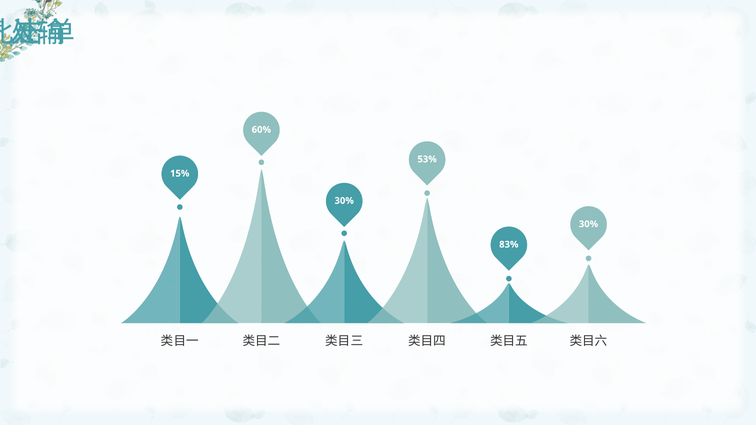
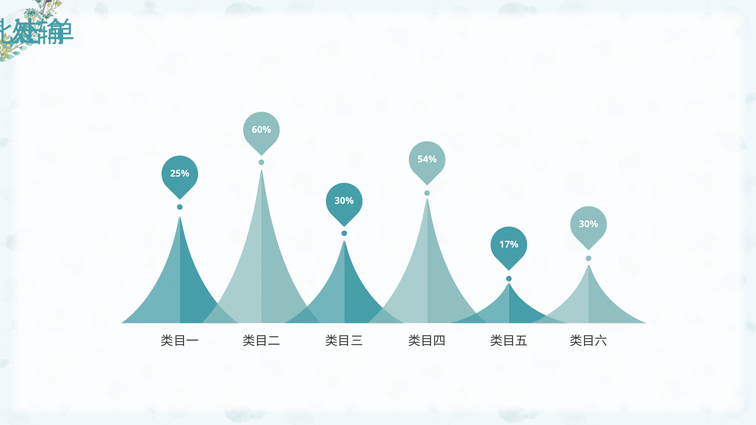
53%: 53% -> 54%
15%: 15% -> 25%
83%: 83% -> 17%
